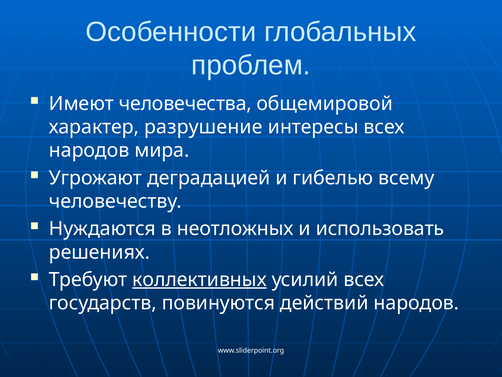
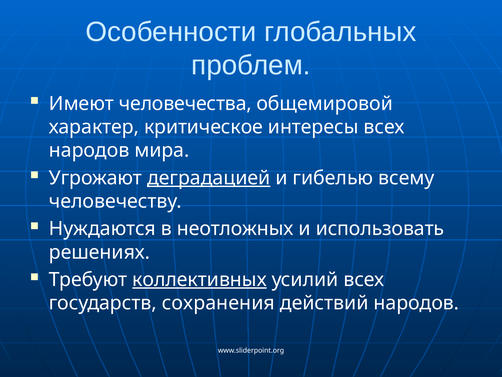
разрушение: разрушение -> критическое
деградацией underline: none -> present
повинуются: повинуются -> сохранения
